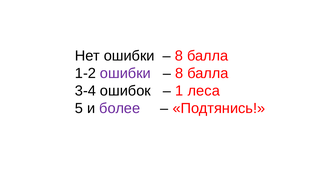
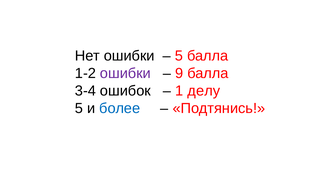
8 at (179, 56): 8 -> 5
8 at (179, 73): 8 -> 9
леса: леса -> делу
более colour: purple -> blue
